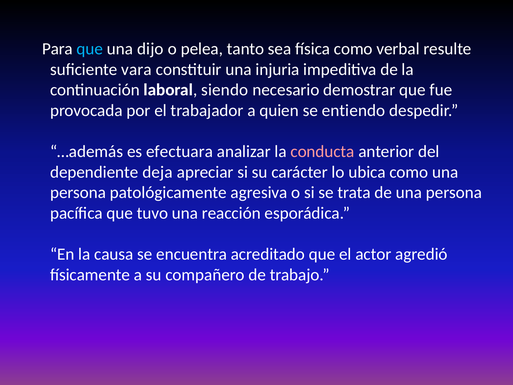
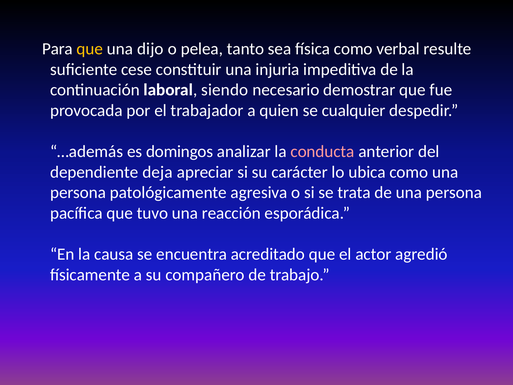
que at (90, 49) colour: light blue -> yellow
vara: vara -> cese
entiendo: entiendo -> cualquier
efectuara: efectuara -> domingos
